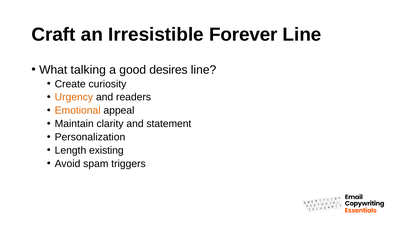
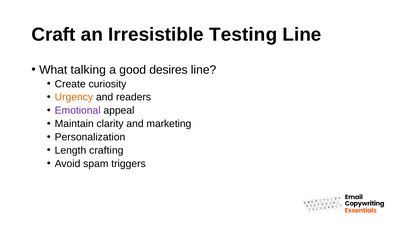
Forever: Forever -> Testing
Emotional colour: orange -> purple
statement: statement -> marketing
existing: existing -> crafting
